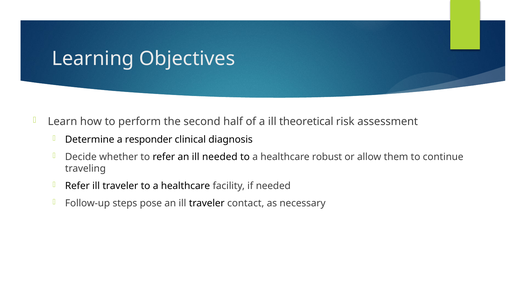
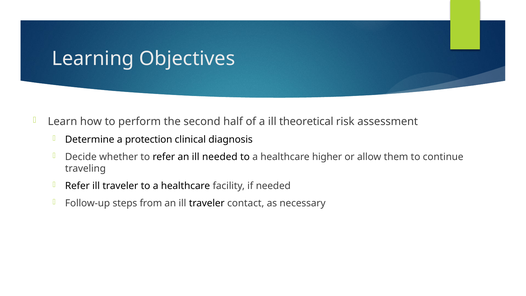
responder: responder -> protection
robust: robust -> higher
pose: pose -> from
